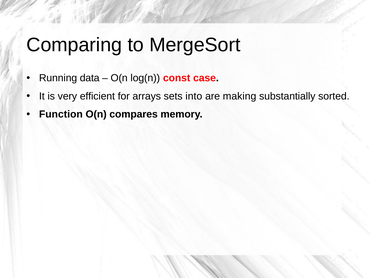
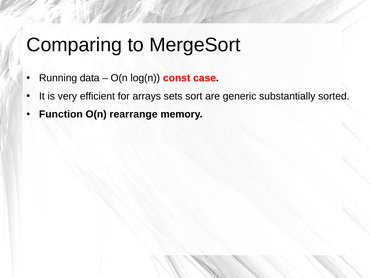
into: into -> sort
making: making -> generic
compares: compares -> rearrange
